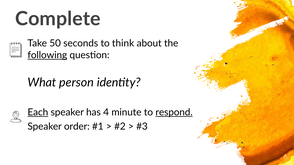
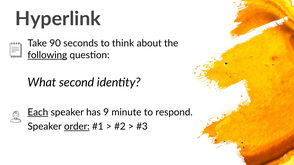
Complete: Complete -> Hyperlink
50: 50 -> 90
person: person -> second
4: 4 -> 9
respond underline: present -> none
order underline: none -> present
